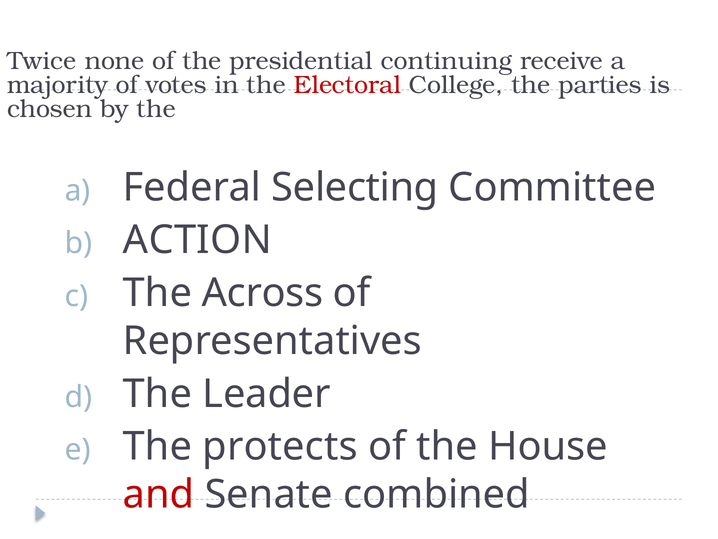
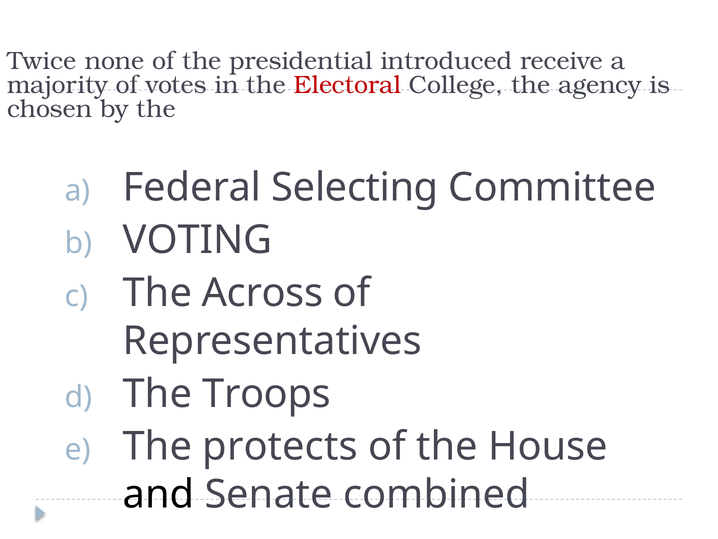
continuing: continuing -> introduced
parties: parties -> agency
ACTION: ACTION -> VOTING
Leader: Leader -> Troops
and colour: red -> black
